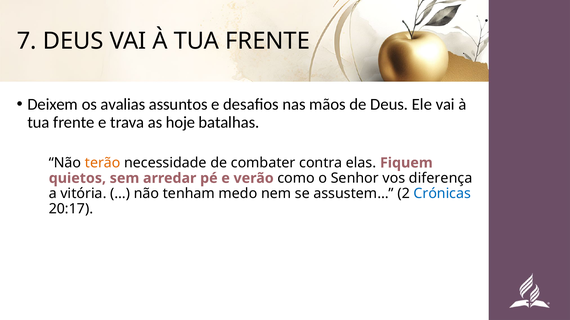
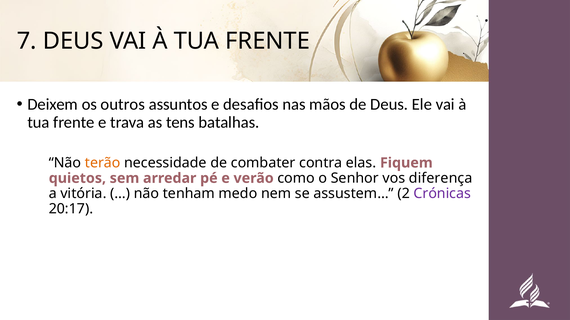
avalias: avalias -> outros
hoje: hoje -> tens
Crónicas colour: blue -> purple
